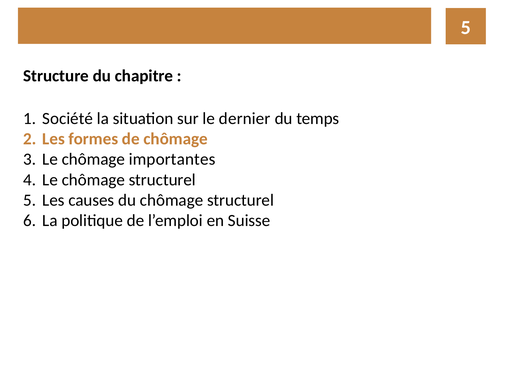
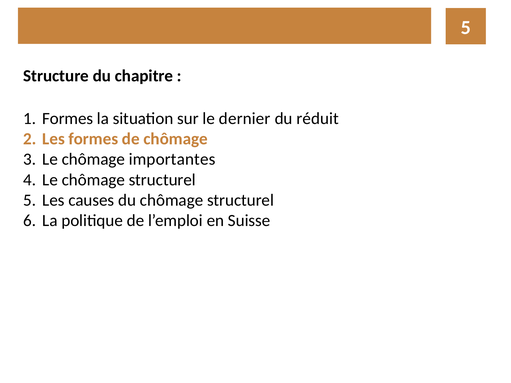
Société at (68, 119): Société -> Formes
temps: temps -> réduit
